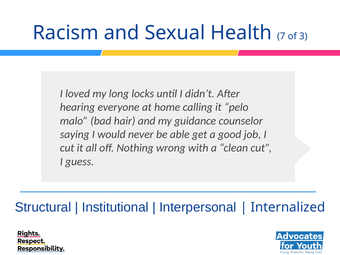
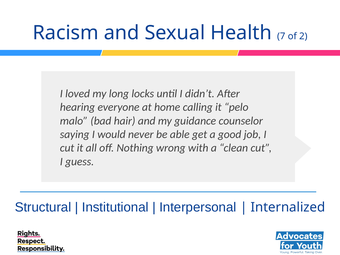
3: 3 -> 2
